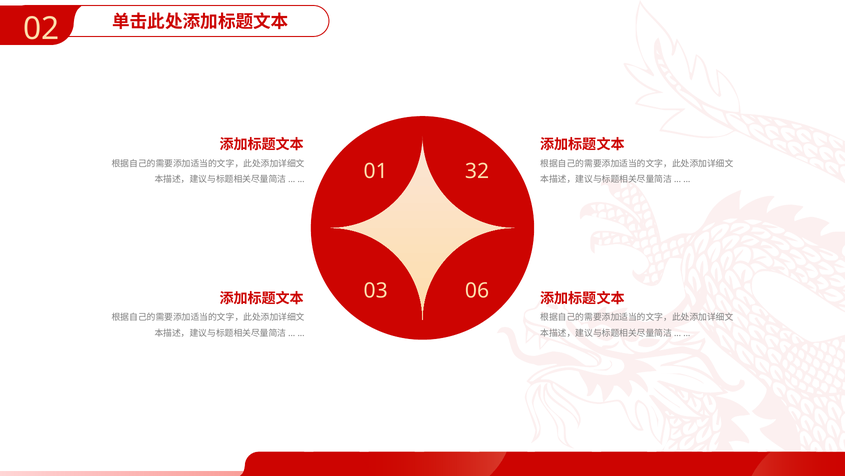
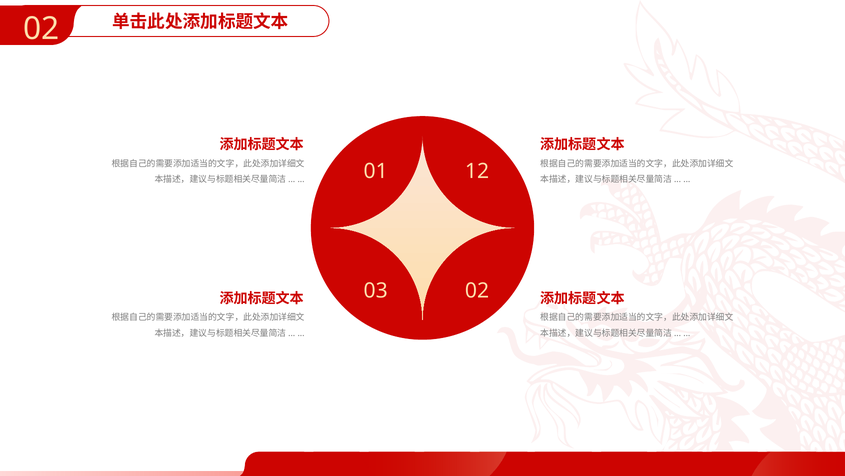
32: 32 -> 12
03 06: 06 -> 02
